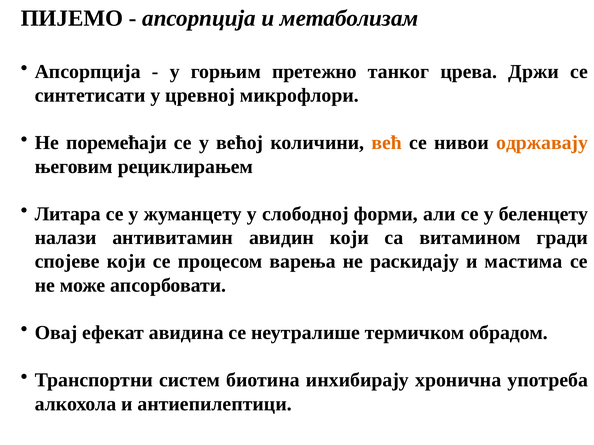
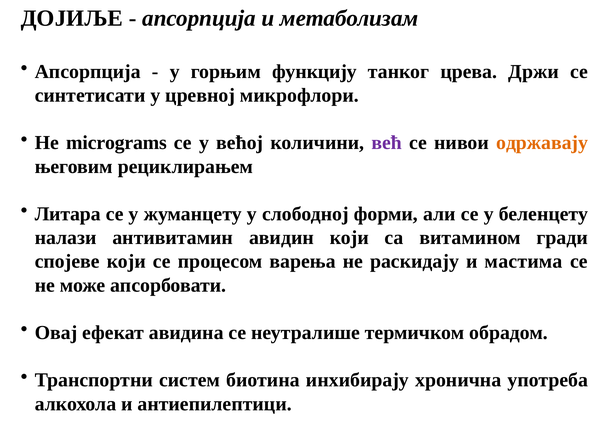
ПИЈЕМО: ПИЈЕМО -> ДОЈИЉЕ
претежно: претежно -> функцију
поремећаји: поремећаји -> micrograms
већ colour: orange -> purple
